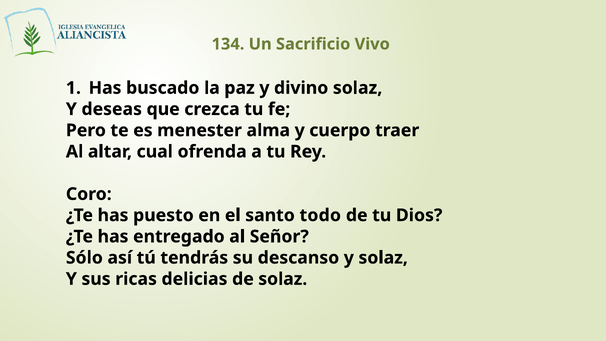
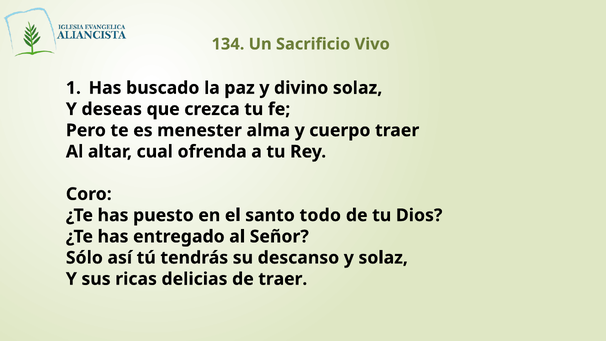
de solaz: solaz -> traer
